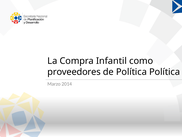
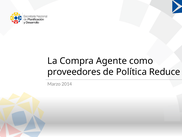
Infantil: Infantil -> Agente
Política Política: Política -> Reduce
